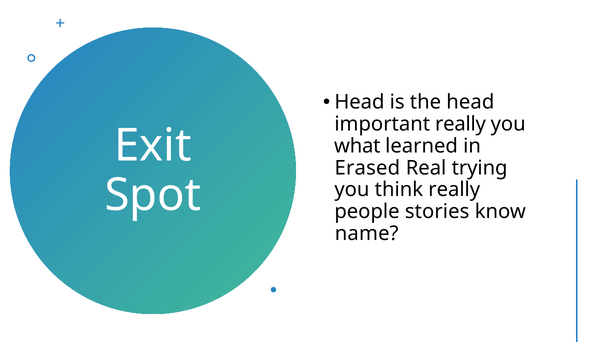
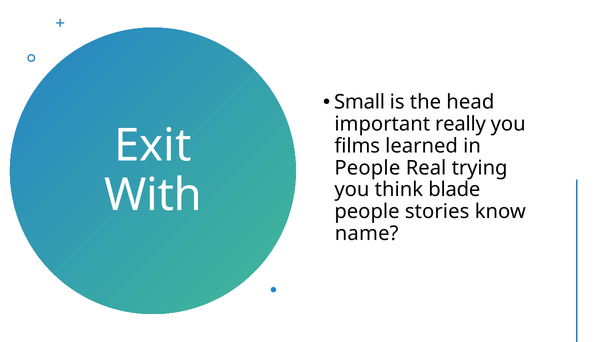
Head at (359, 102): Head -> Small
what: what -> films
Erased at (367, 168): Erased -> People
Spot: Spot -> With
think really: really -> blade
